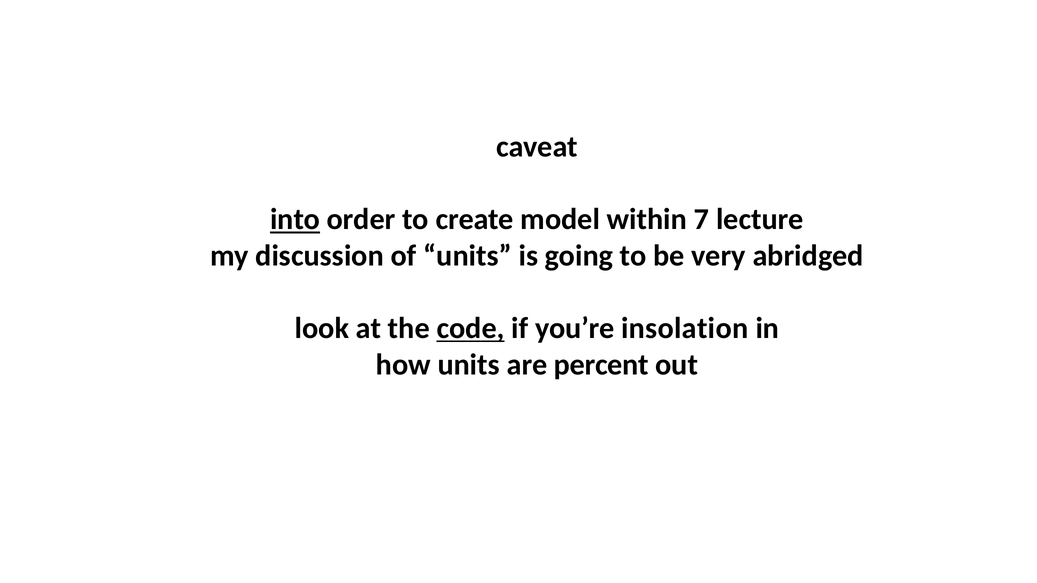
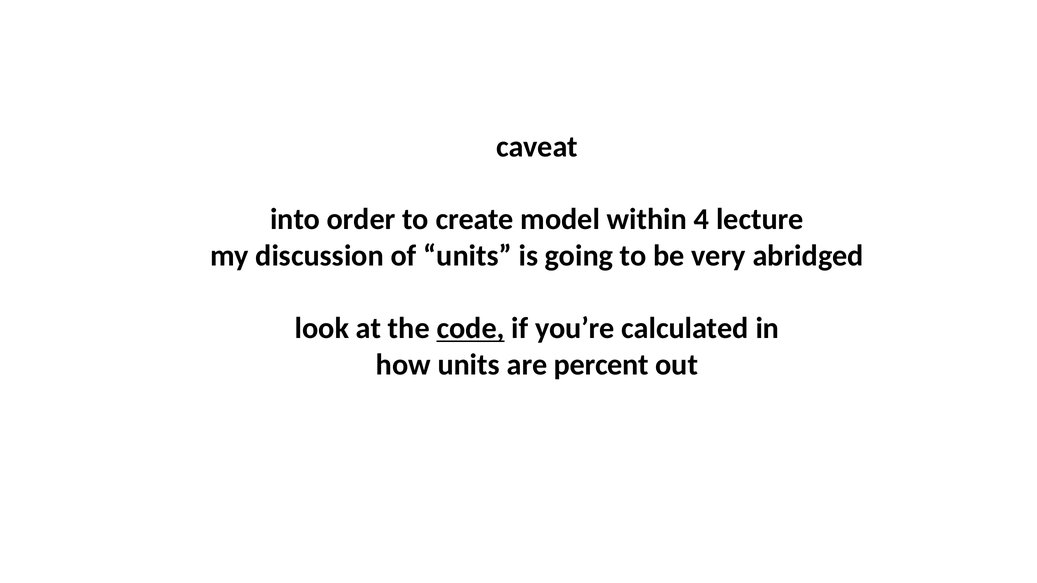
into underline: present -> none
7: 7 -> 4
insolation: insolation -> calculated
